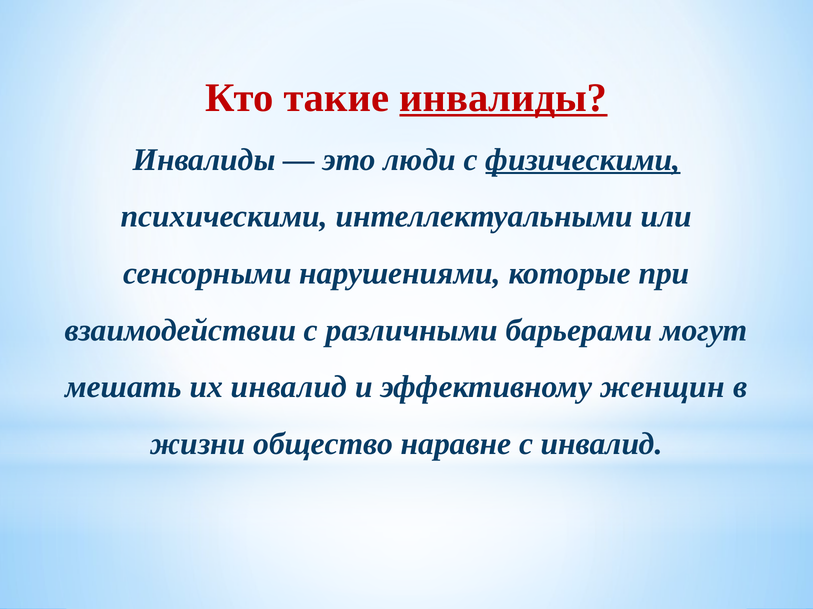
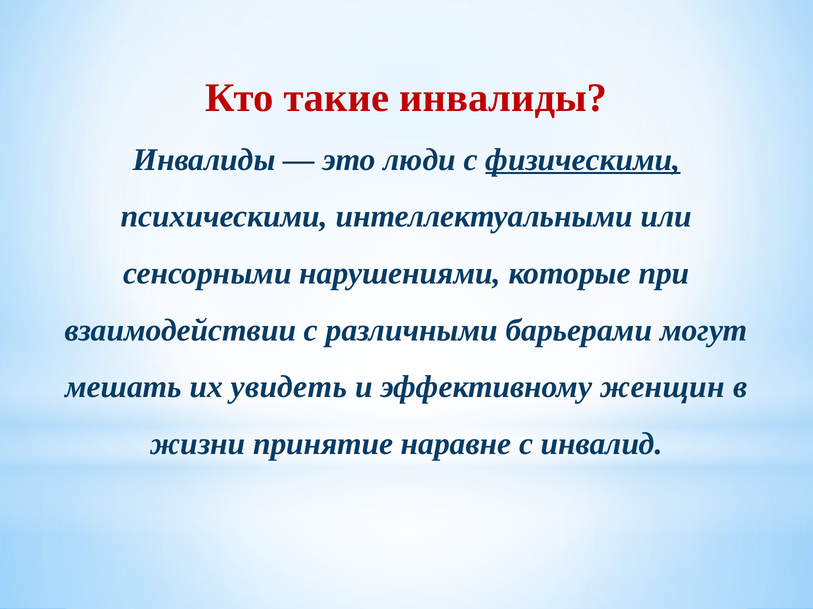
инвалиды at (503, 98) underline: present -> none
их инвалид: инвалид -> увидеть
общество: общество -> принятие
